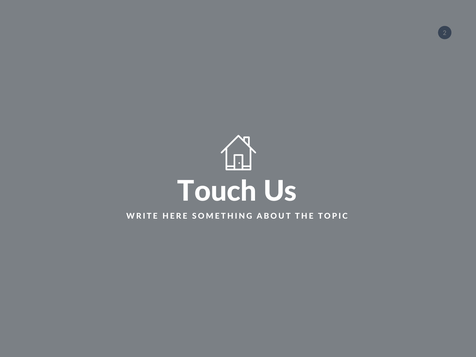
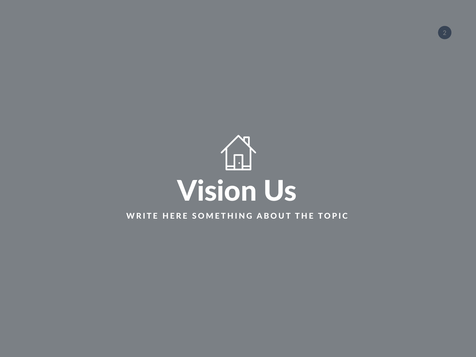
Touch: Touch -> Vision
